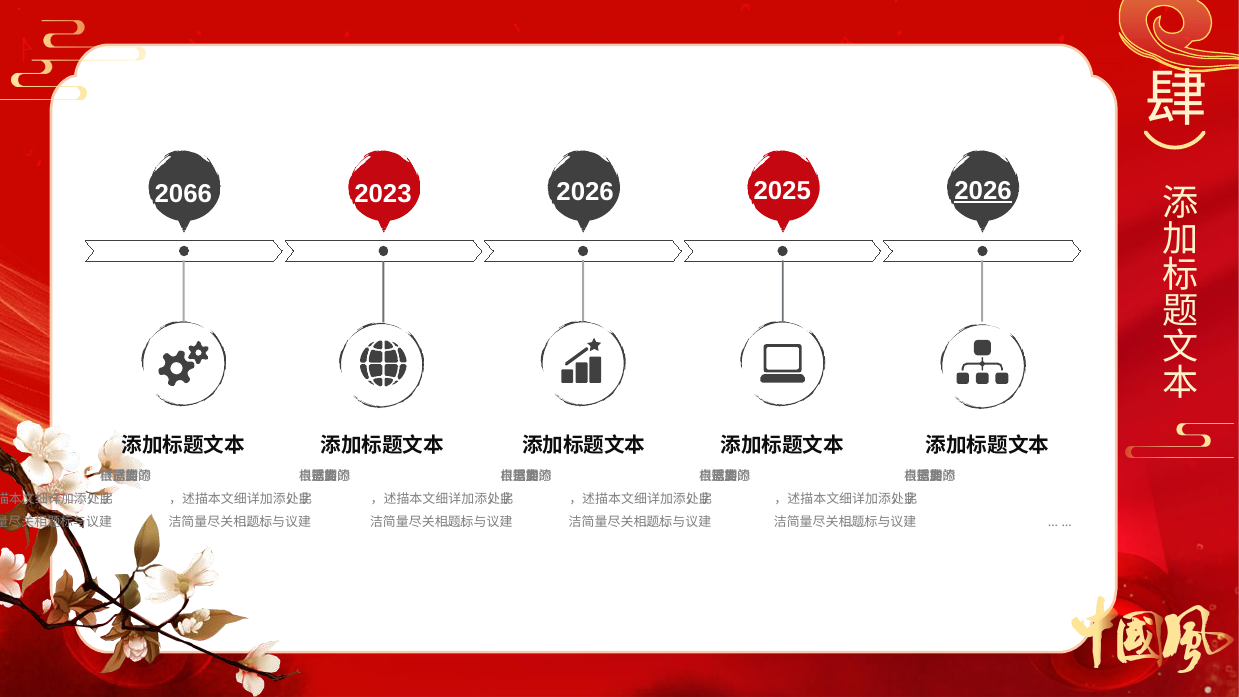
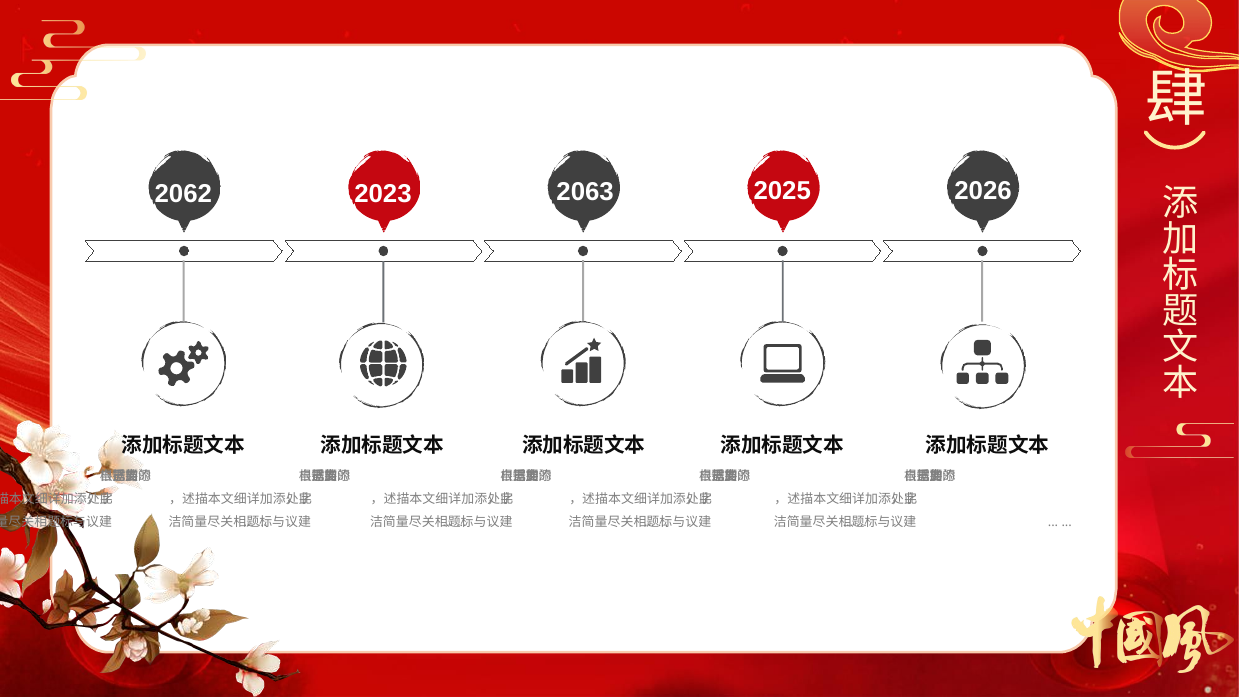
2066: 2066 -> 2062
2023 2026: 2026 -> 2063
2026 at (983, 191) underline: present -> none
